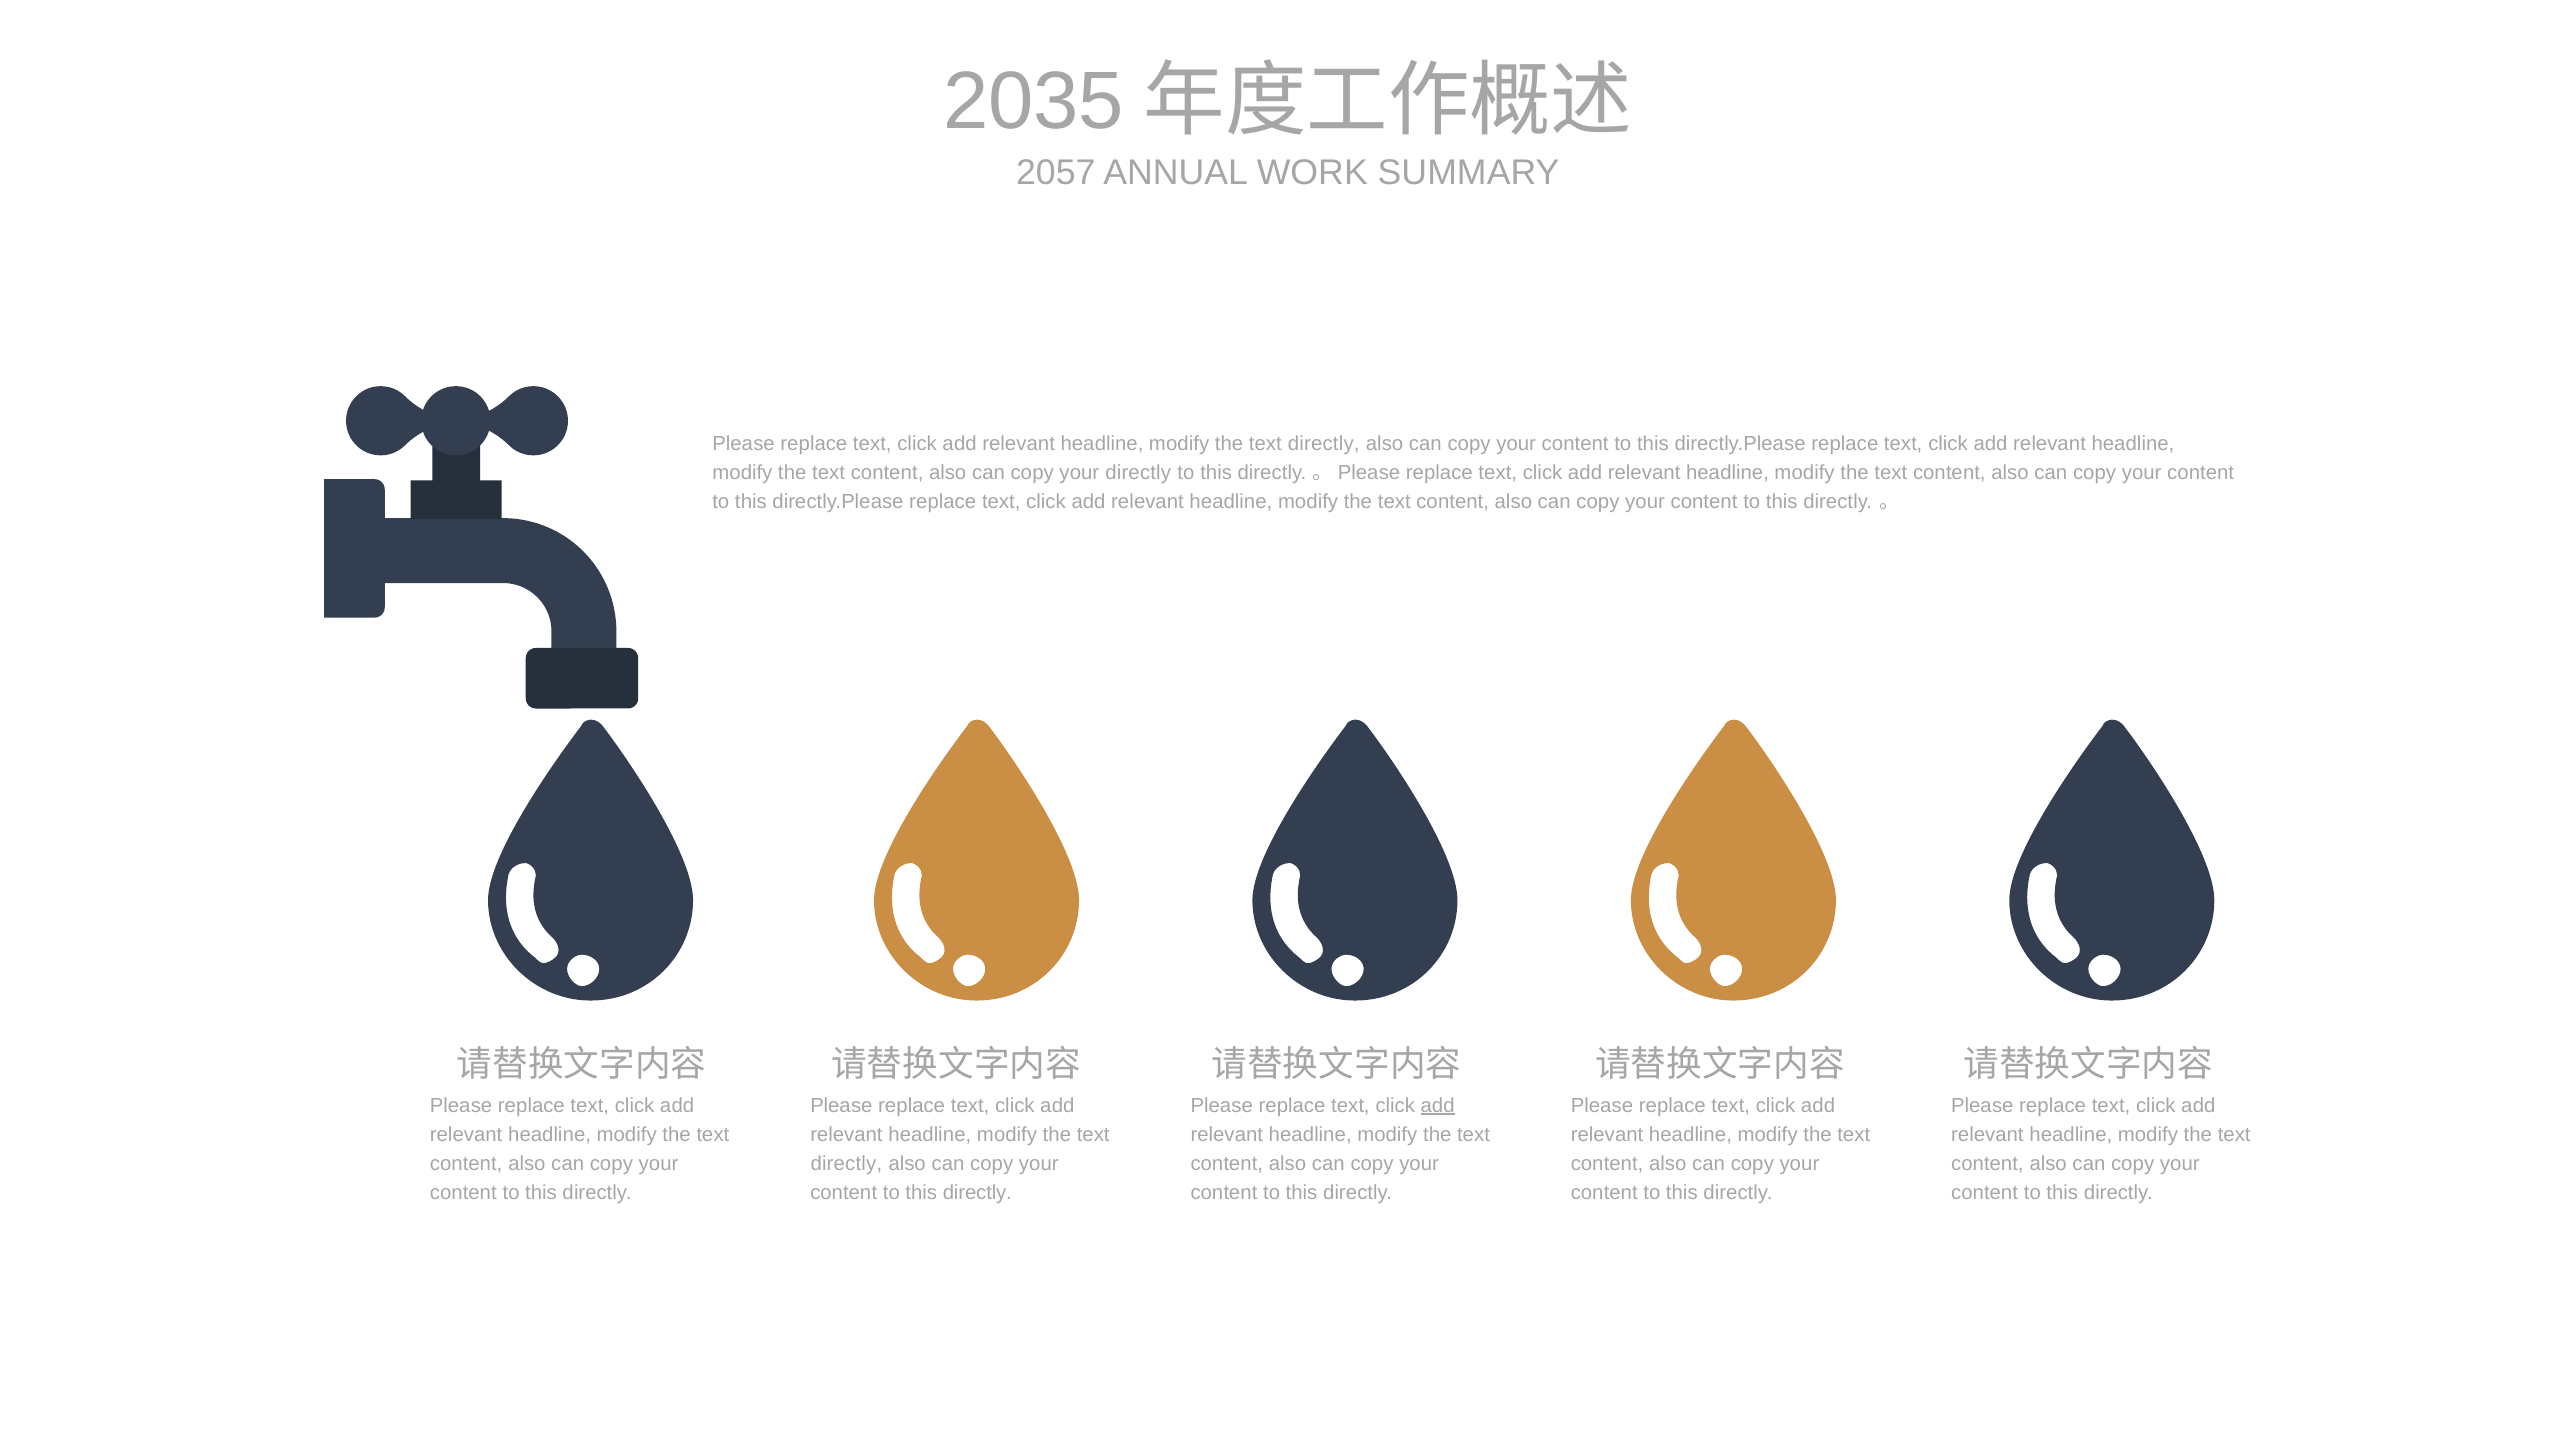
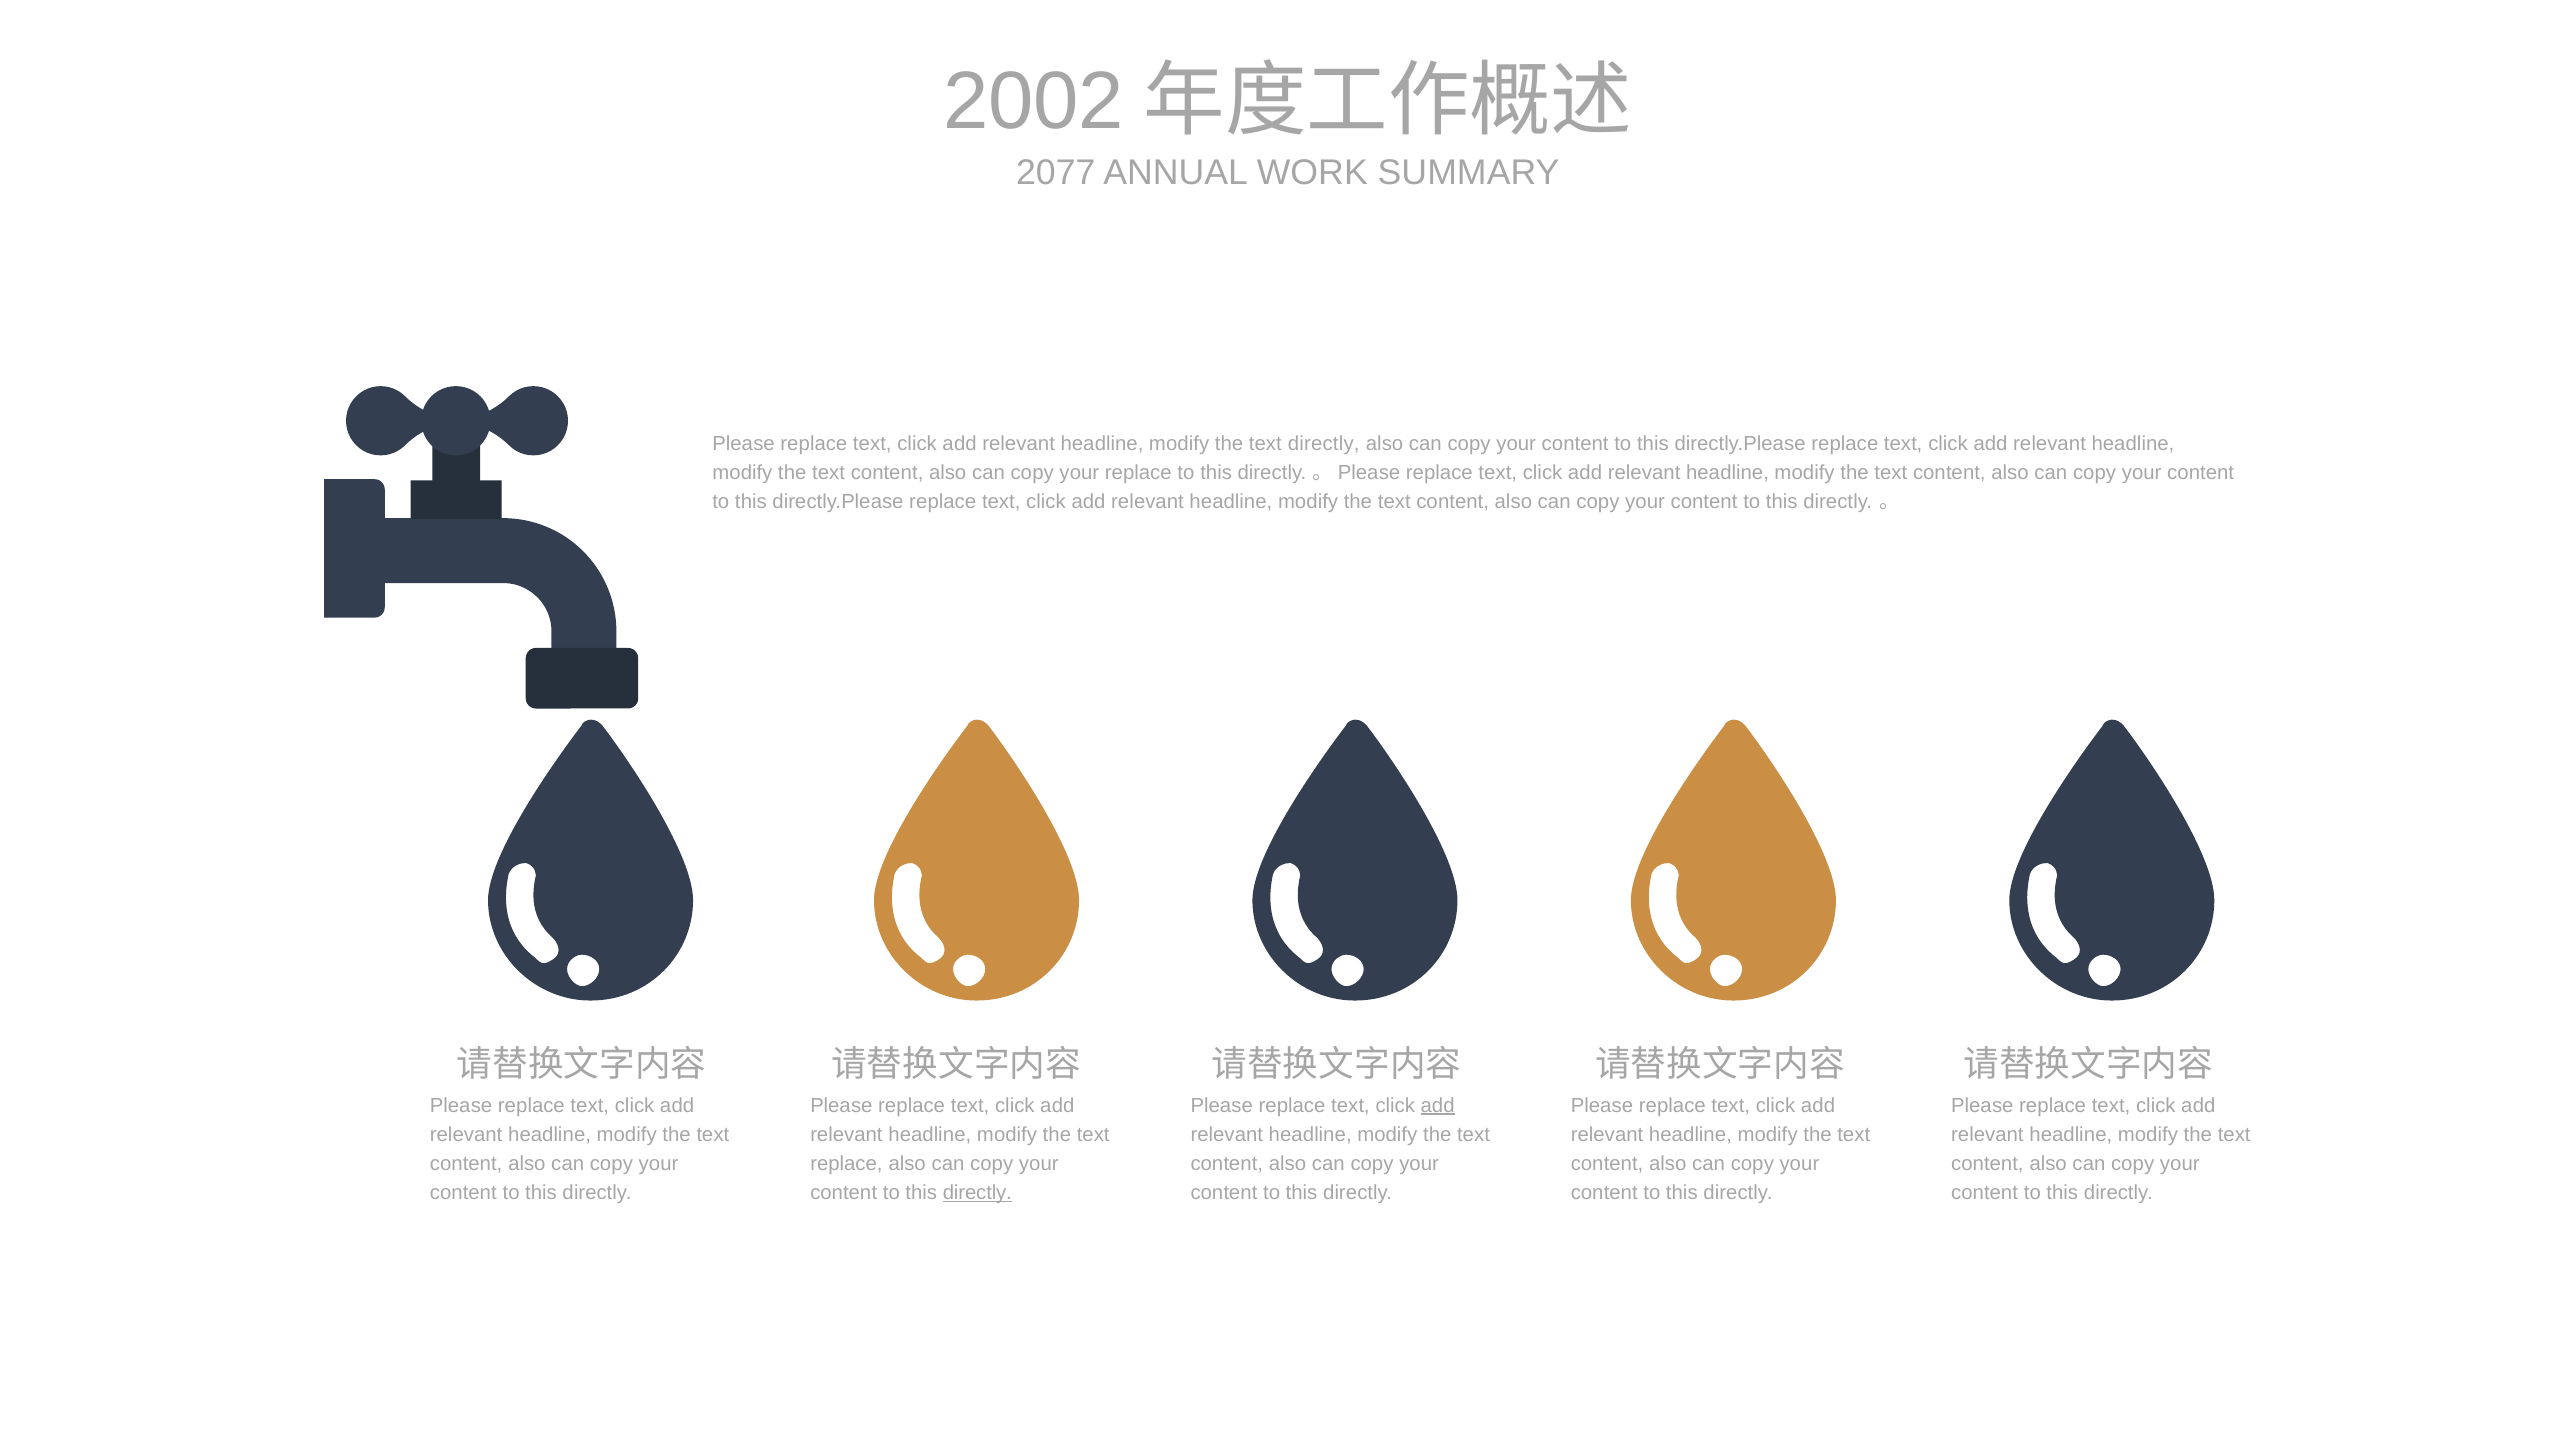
2035: 2035 -> 2002
2057: 2057 -> 2077
your directly: directly -> replace
directly at (846, 1164): directly -> replace
directly at (977, 1193) underline: none -> present
